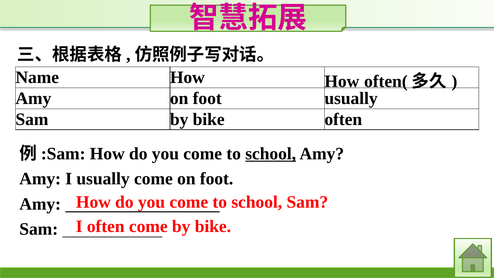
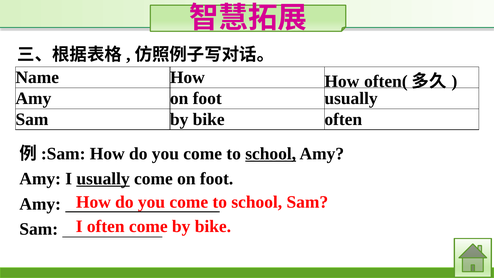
usually at (103, 179) underline: none -> present
